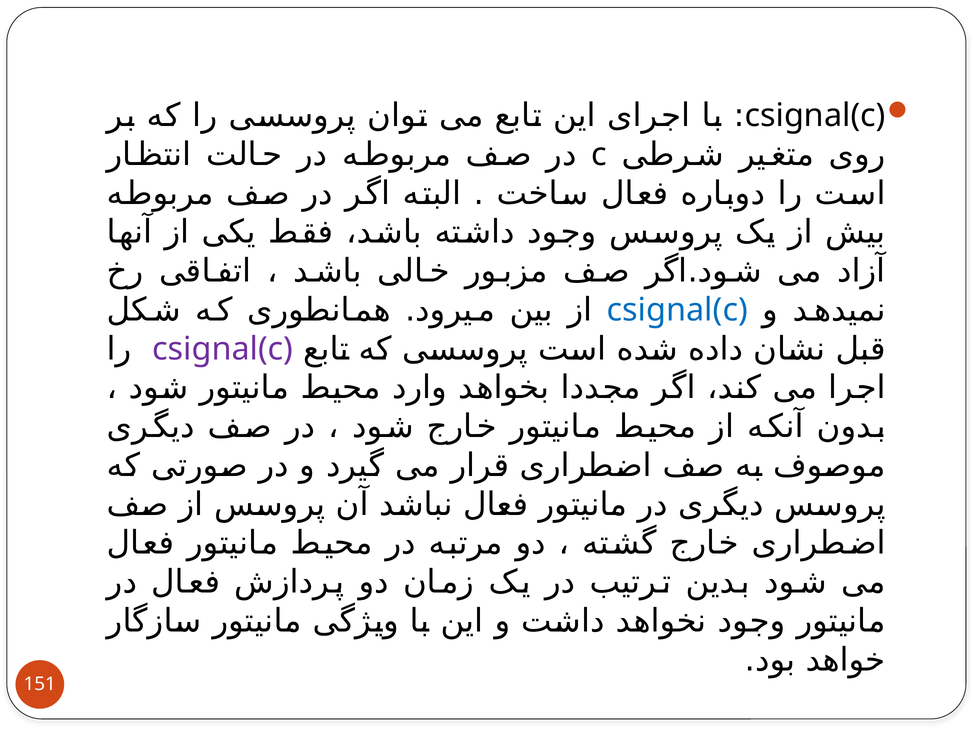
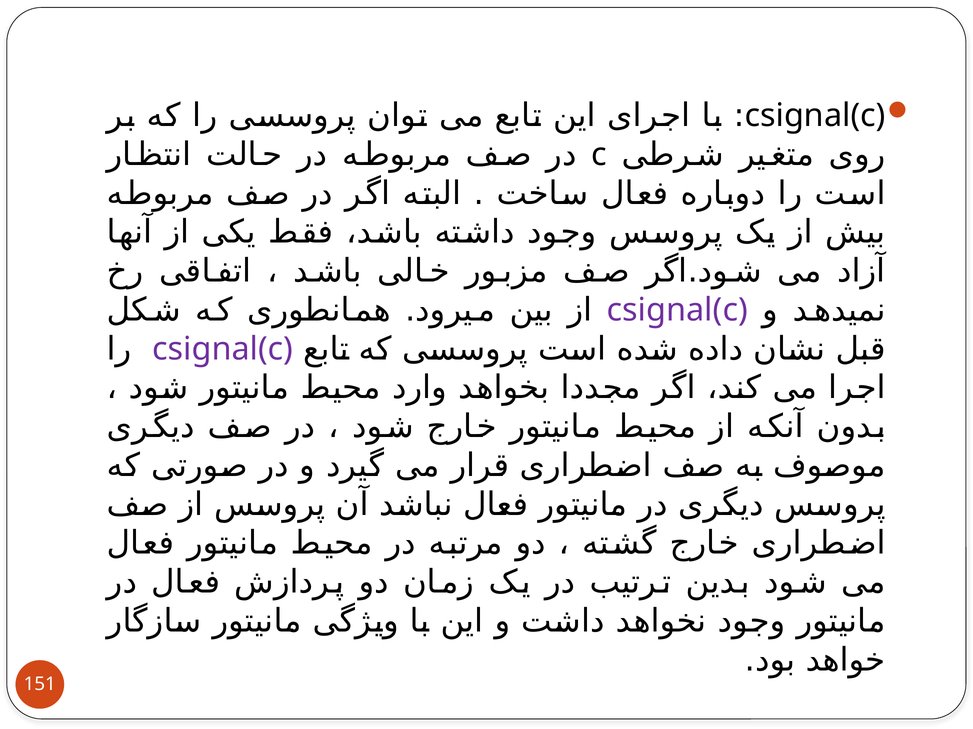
csignal(c at (677, 310) colour: blue -> purple
